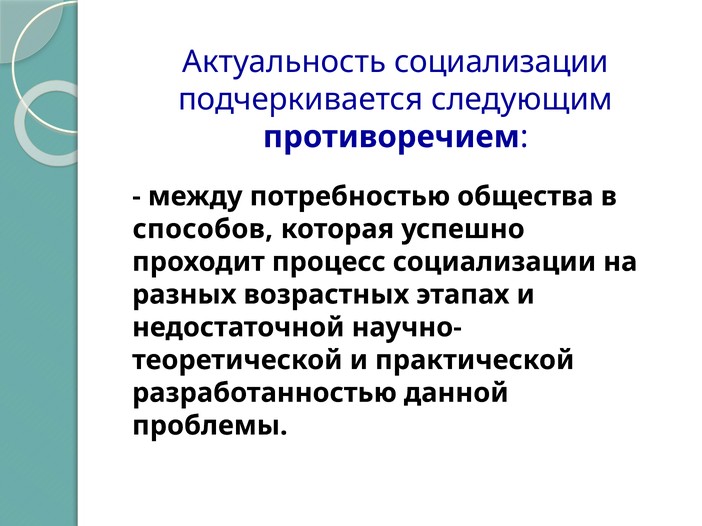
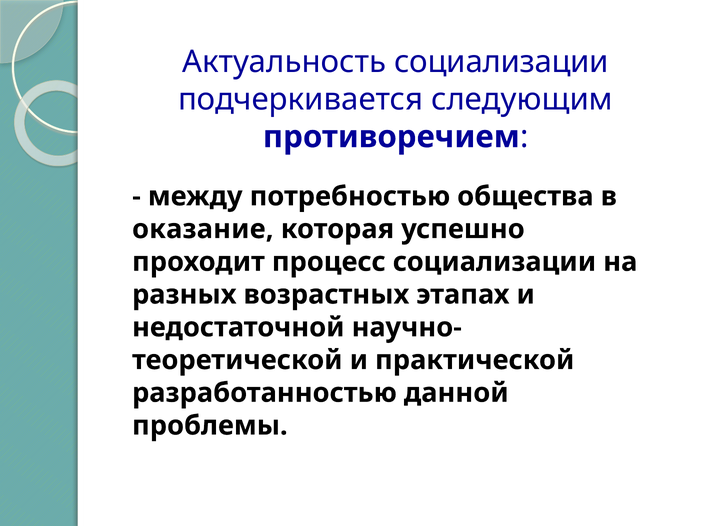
способов: способов -> оказание
